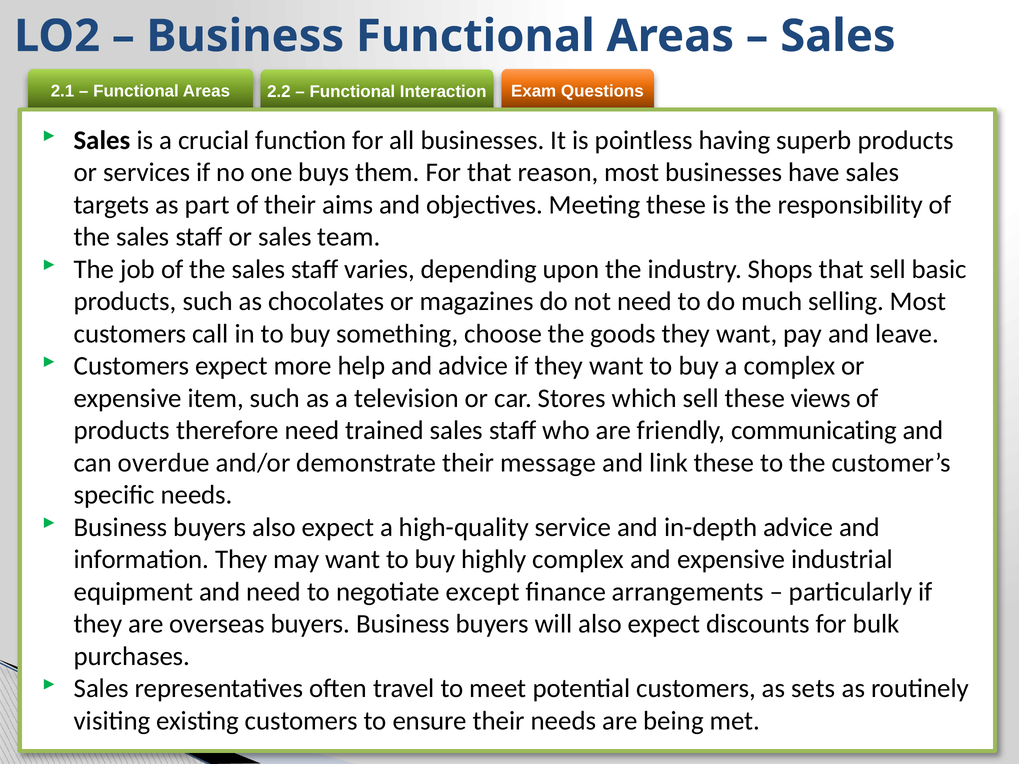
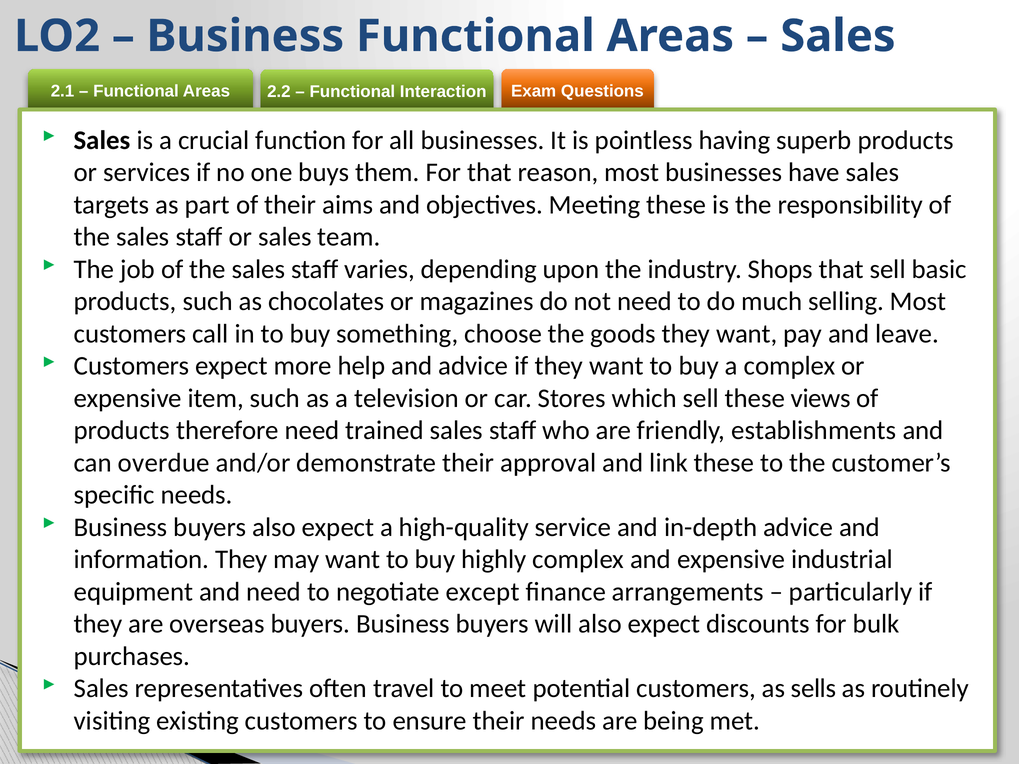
communicating: communicating -> establishments
message: message -> approval
sets: sets -> sells
